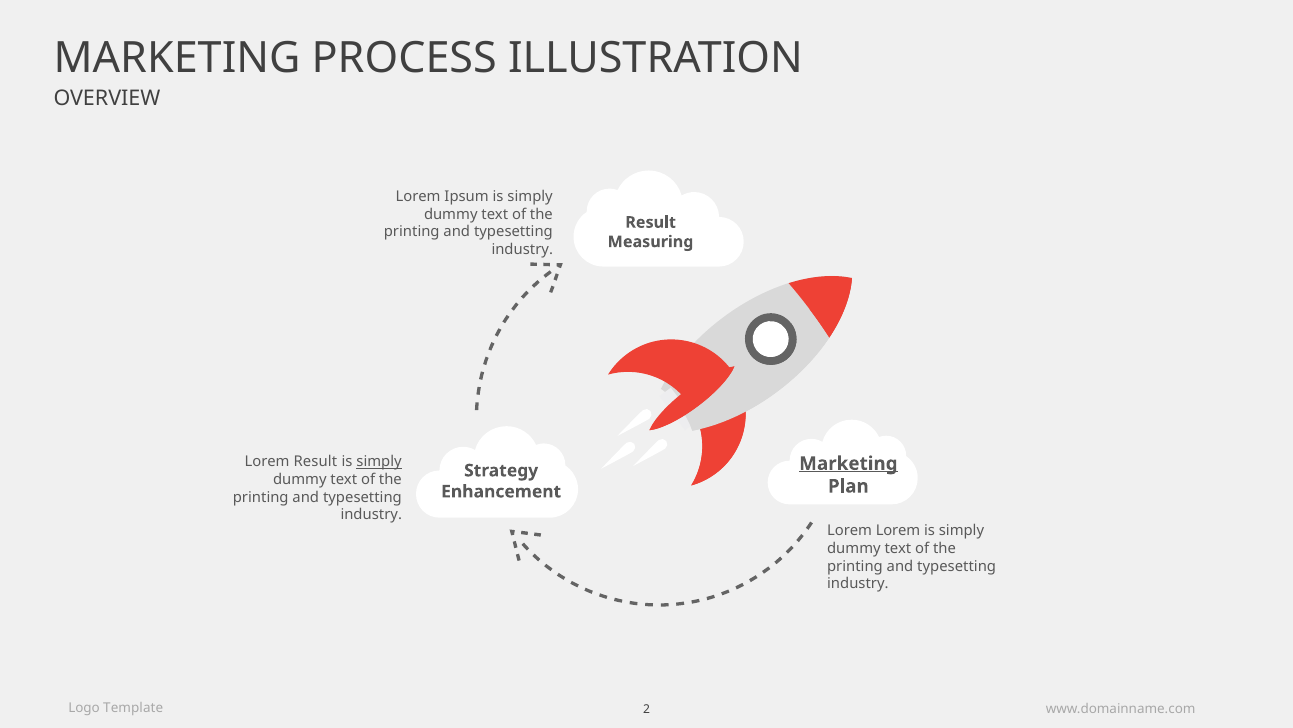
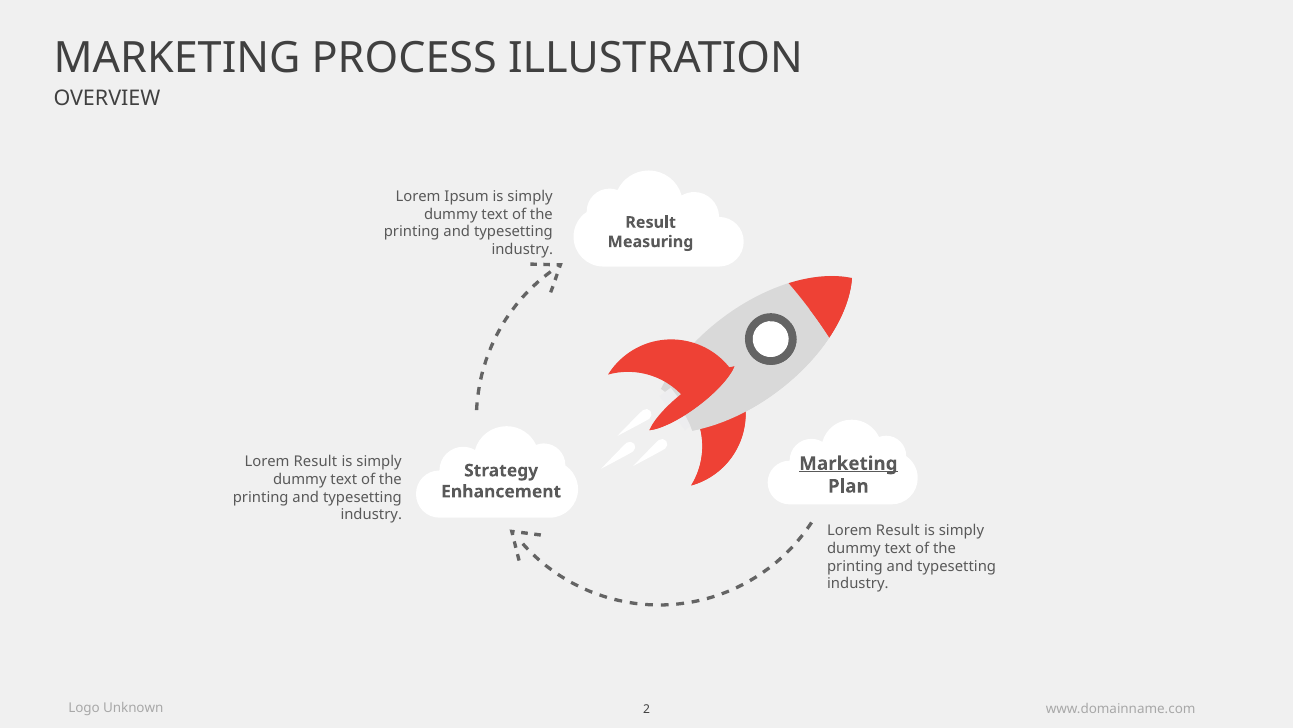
simply at (379, 461) underline: present -> none
Lorem at (898, 530): Lorem -> Result
Template: Template -> Unknown
